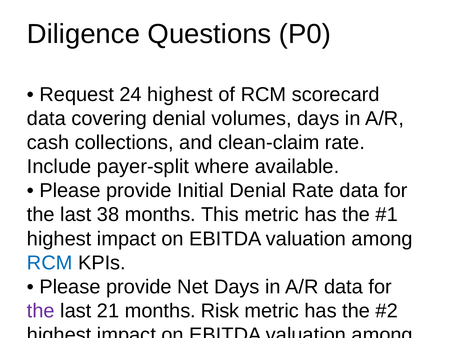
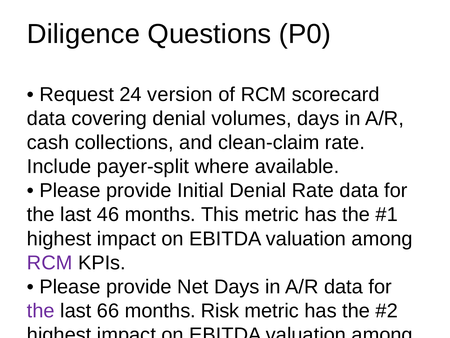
24 highest: highest -> version
38: 38 -> 46
RCM at (50, 262) colour: blue -> purple
21: 21 -> 66
